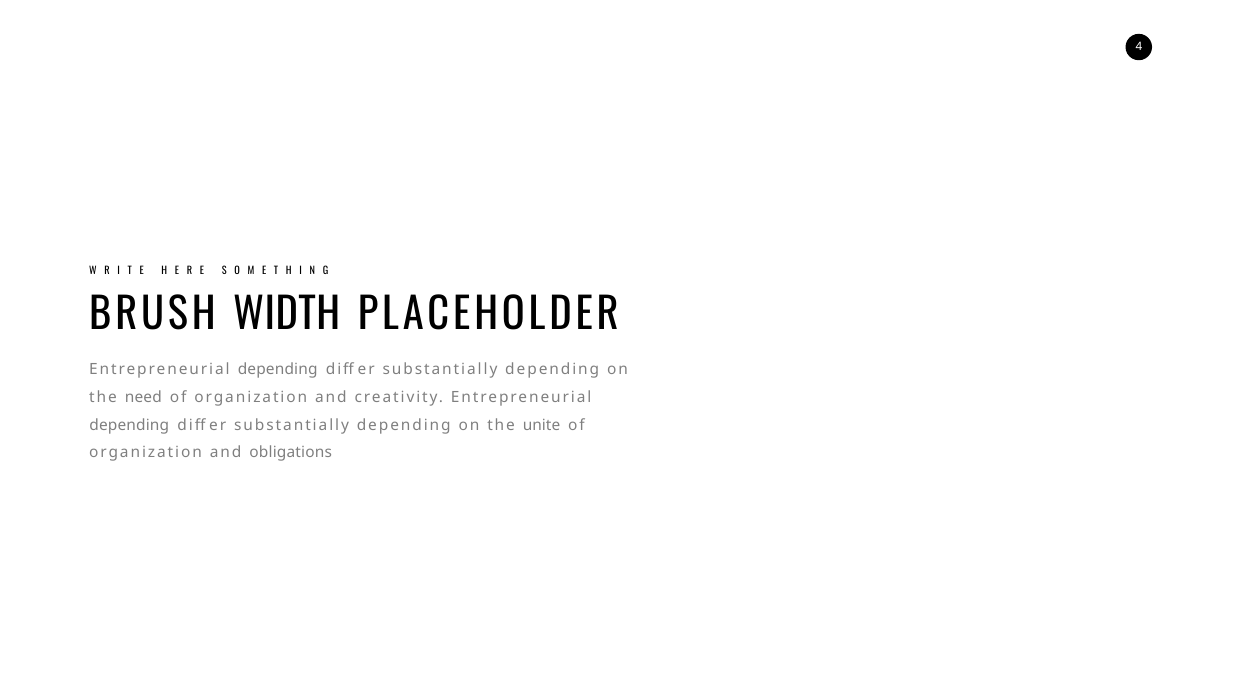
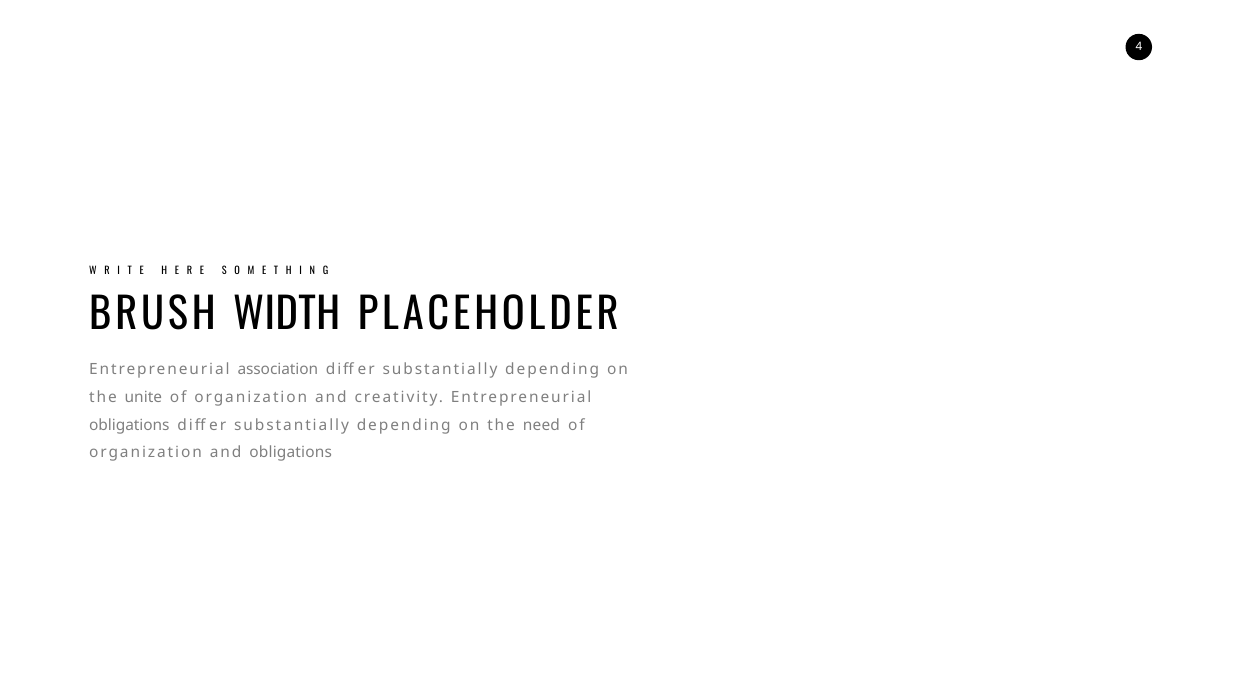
depending at (278, 370): depending -> association
need: need -> unite
depending at (129, 425): depending -> obligations
unite: unite -> need
